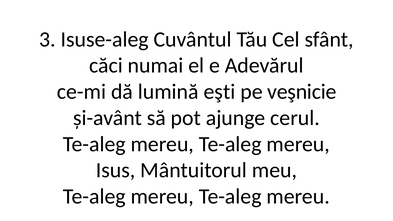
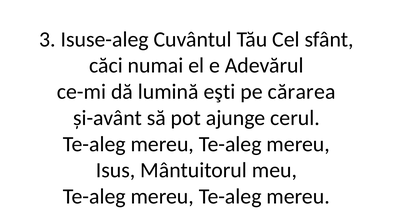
veşnicie: veşnicie -> cărarea
